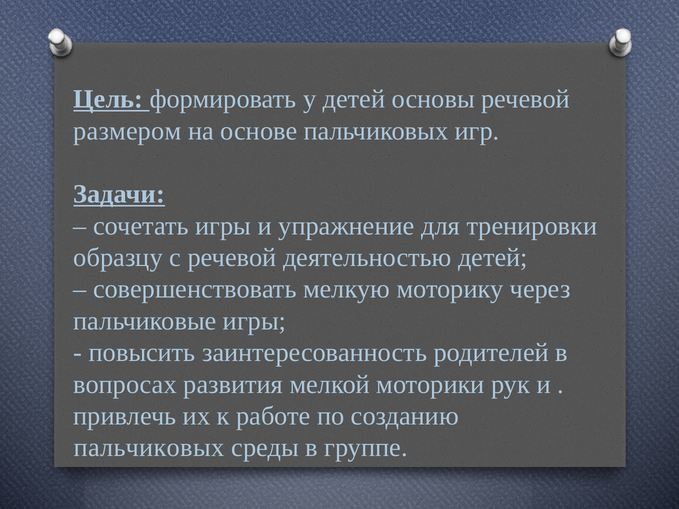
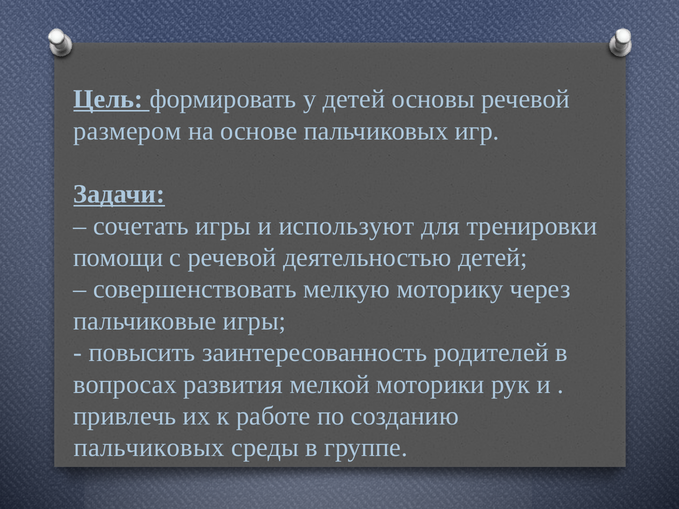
упражнение: упражнение -> используют
образцу: образцу -> помощи
